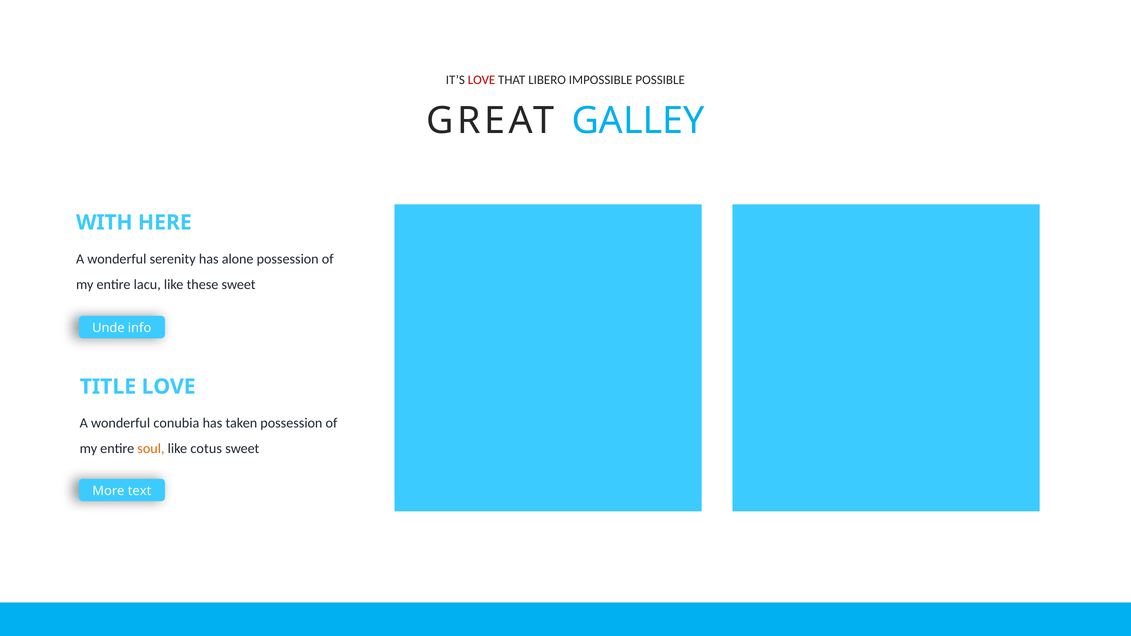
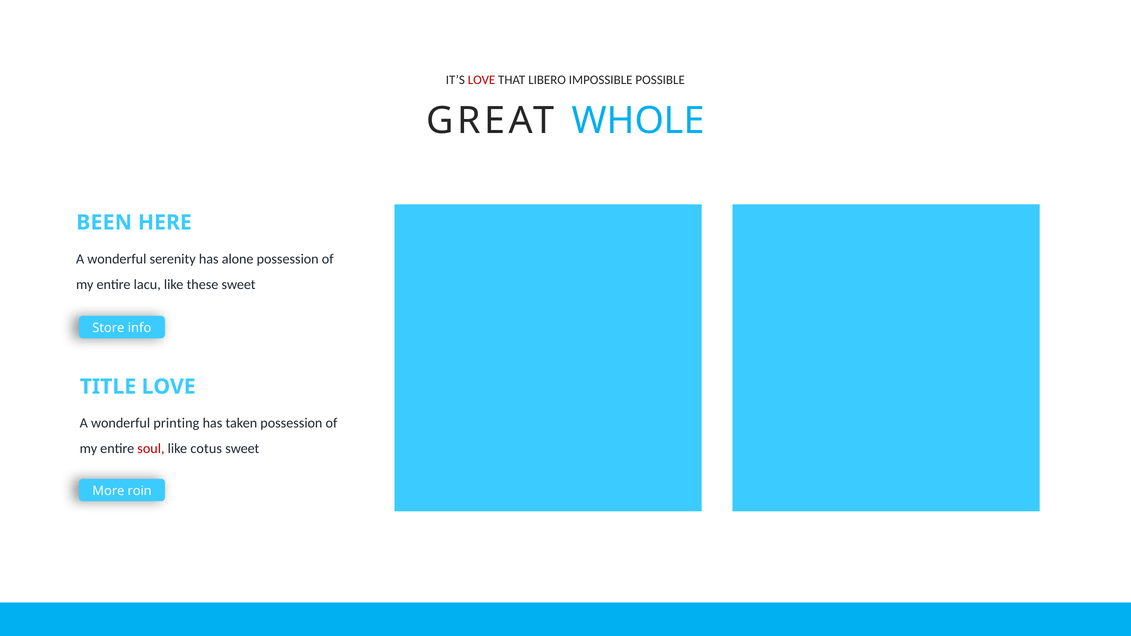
GALLEY: GALLEY -> WHOLE
WITH: WITH -> BEEN
Unde: Unde -> Store
conubia: conubia -> printing
soul colour: orange -> red
text: text -> roin
